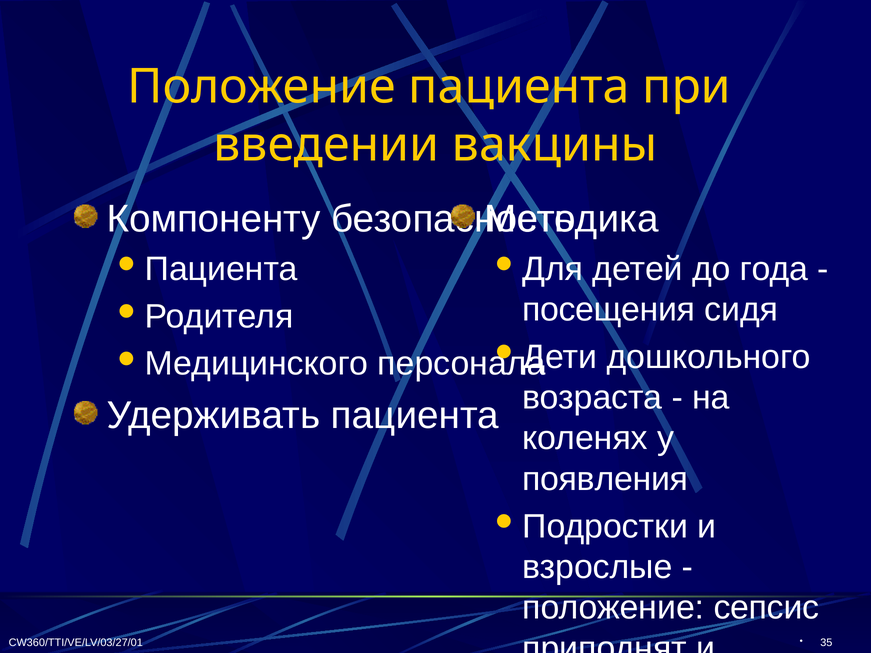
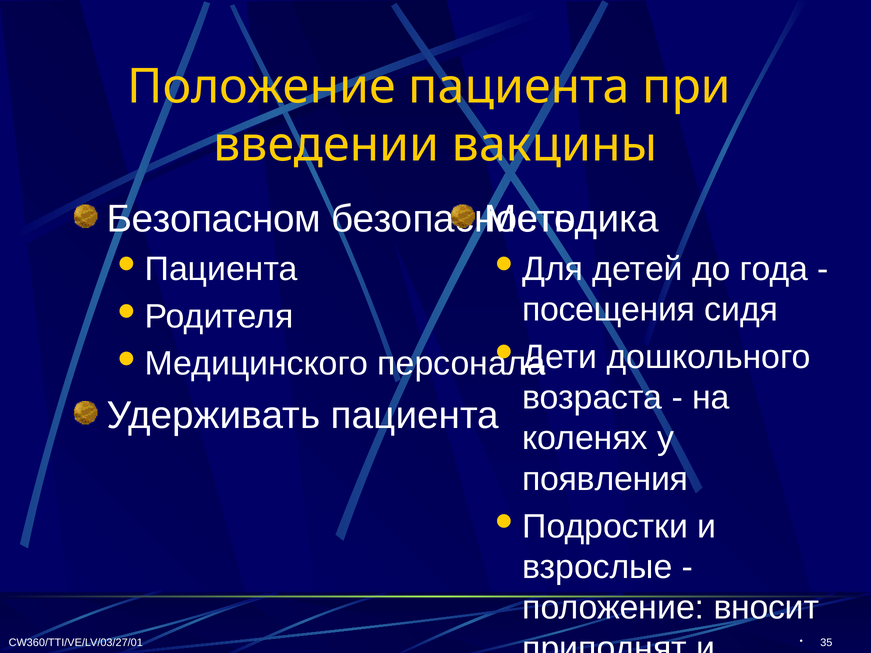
Компоненту: Компоненту -> Безопасном
сепсис: сепсис -> вносит
